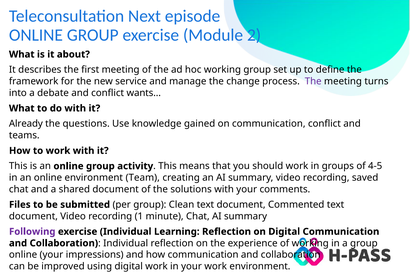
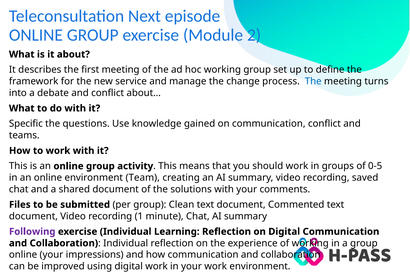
The at (313, 81) colour: purple -> blue
wants…: wants… -> about…
Already: Already -> Specific
4-5: 4-5 -> 0-5
